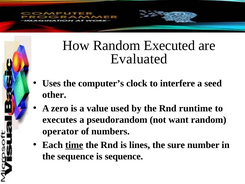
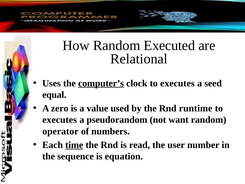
Evaluated: Evaluated -> Relational
computer’s underline: none -> present
clock to interfere: interfere -> executes
other: other -> equal
lines: lines -> read
sure: sure -> user
is sequence: sequence -> equation
